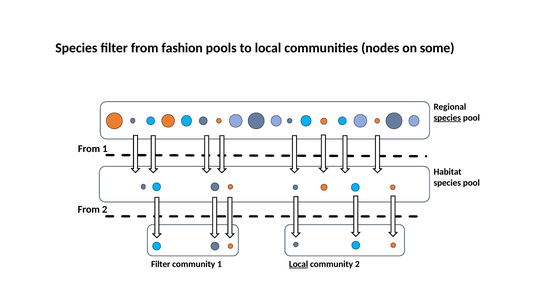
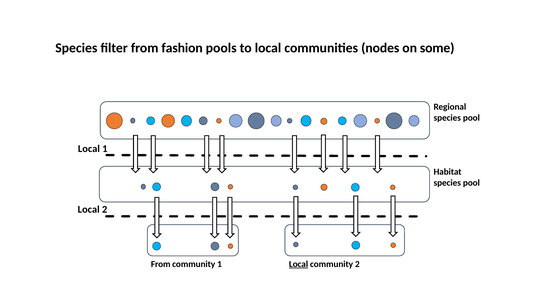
species at (447, 118) underline: present -> none
From at (89, 149): From -> Local
From at (89, 210): From -> Local
Filter at (161, 264): Filter -> From
